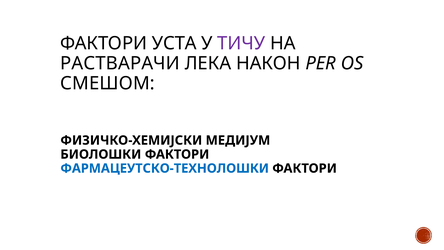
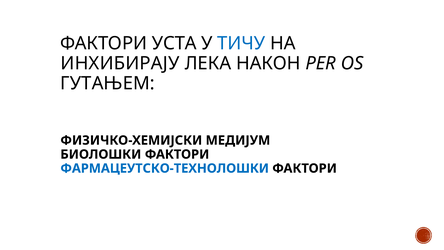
ТИЧУ colour: purple -> blue
РАСТВАРАЧИ: РАСТВАРАЧИ -> ИНХИБИРАЈУ
СМЕШОМ: СМЕШОМ -> ГУТАЊЕМ
